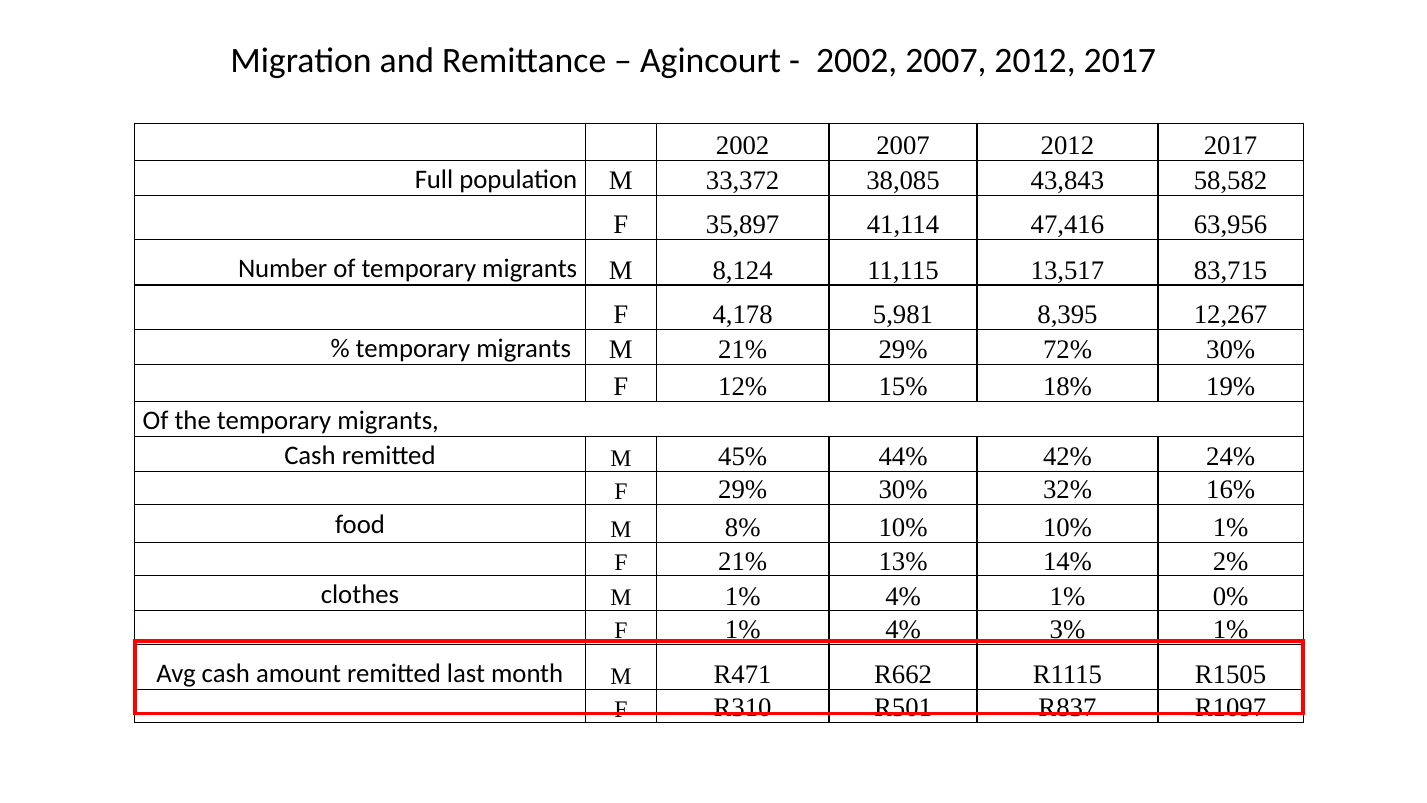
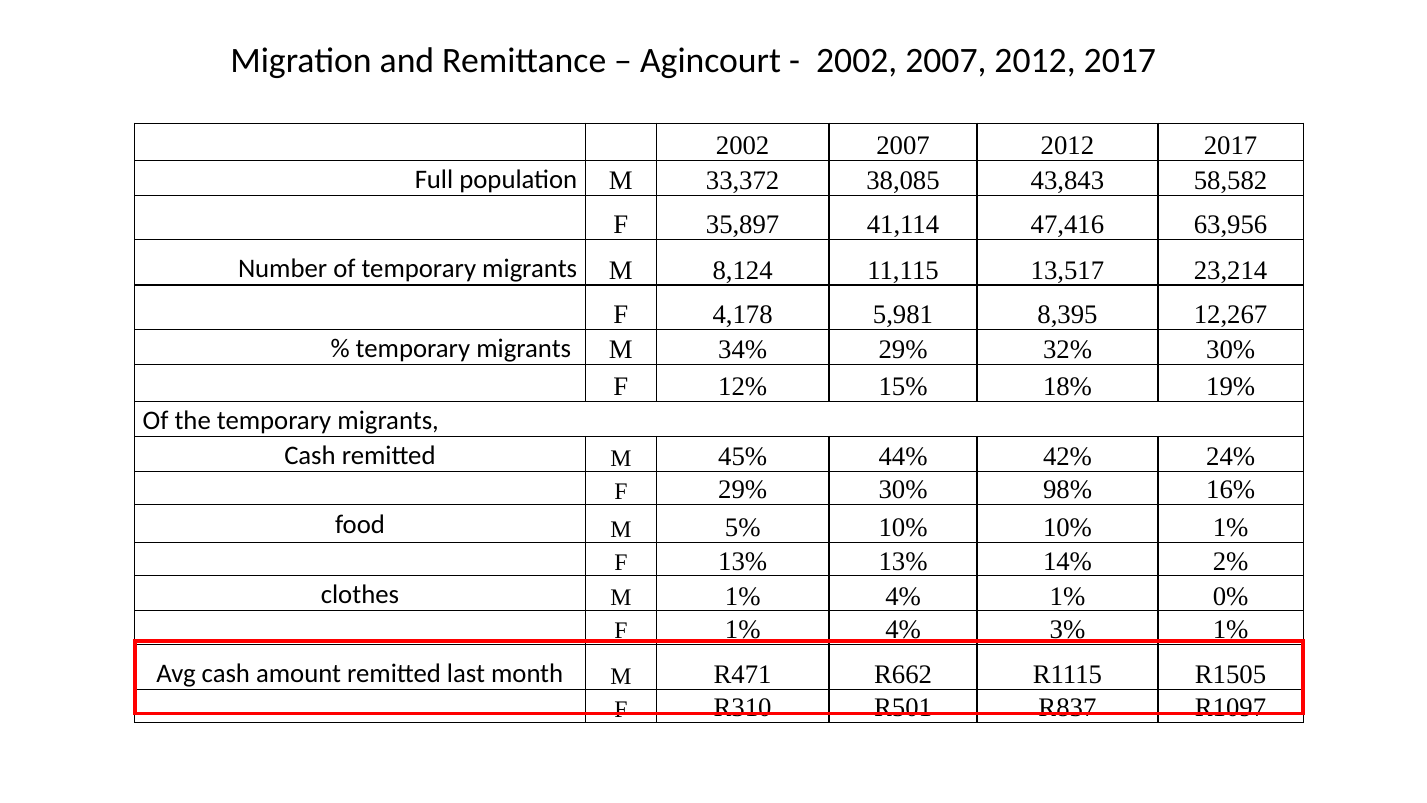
83,715: 83,715 -> 23,214
M 21%: 21% -> 34%
72%: 72% -> 32%
32%: 32% -> 98%
8%: 8% -> 5%
F 21%: 21% -> 13%
